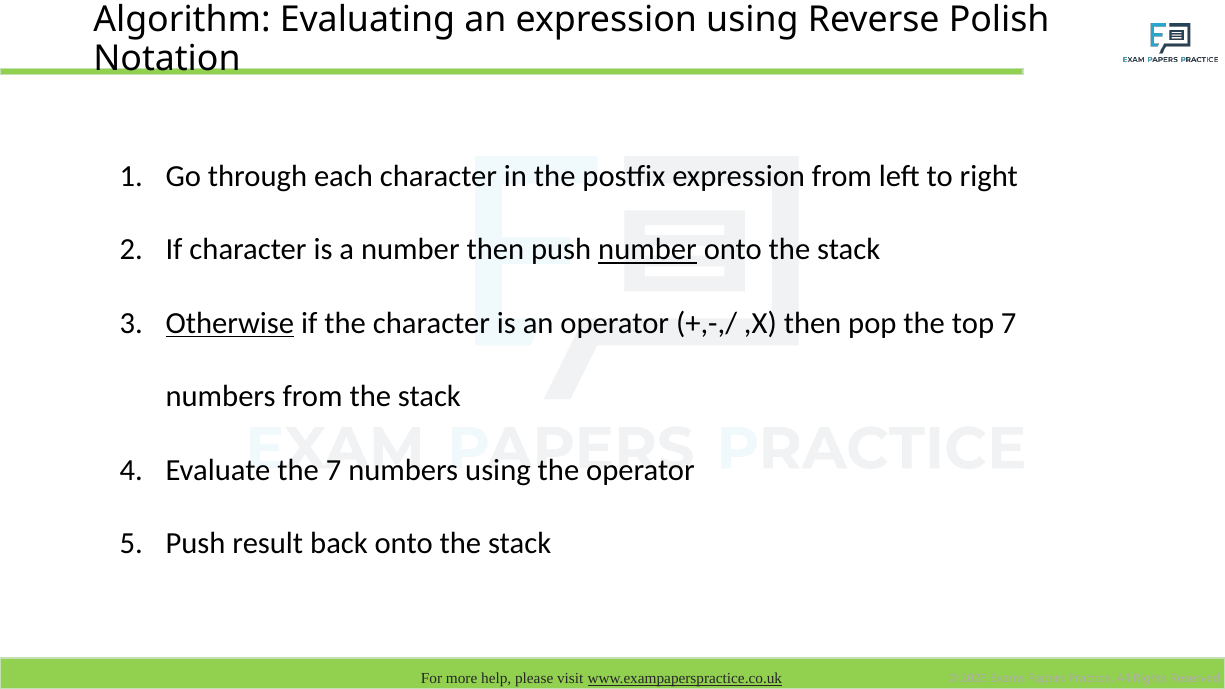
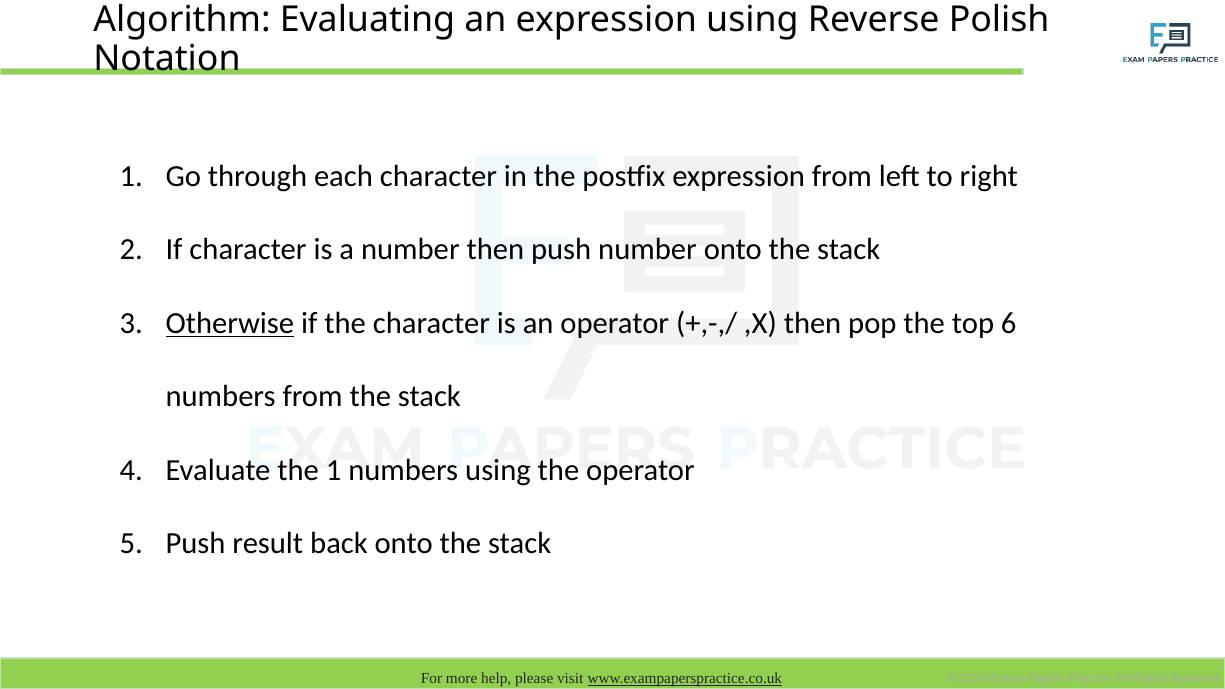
number at (648, 250) underline: present -> none
top 7: 7 -> 6
the 7: 7 -> 1
